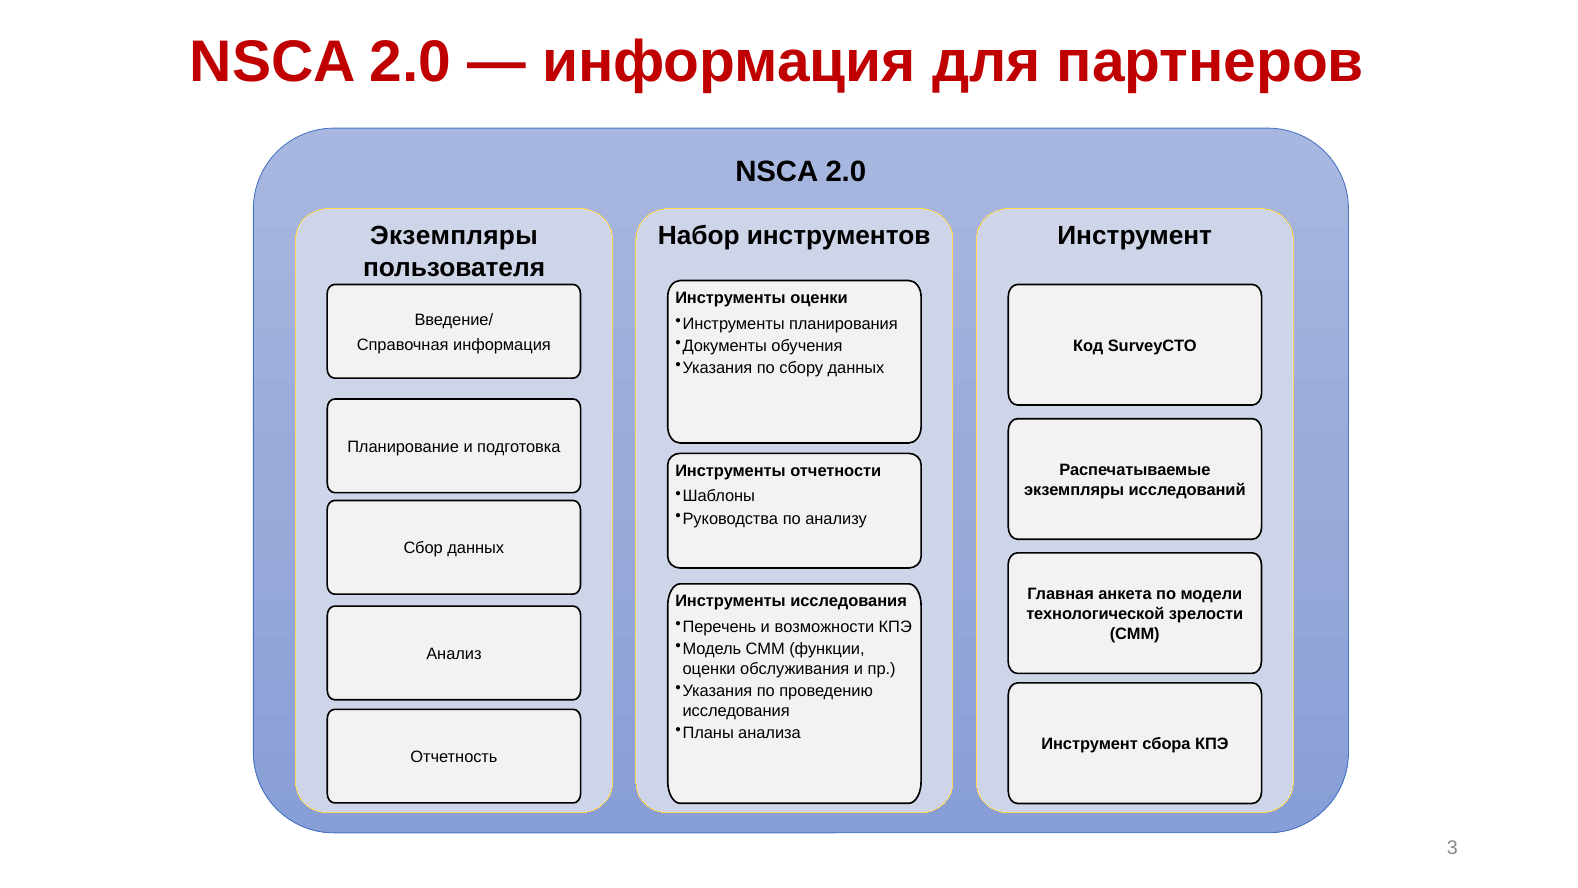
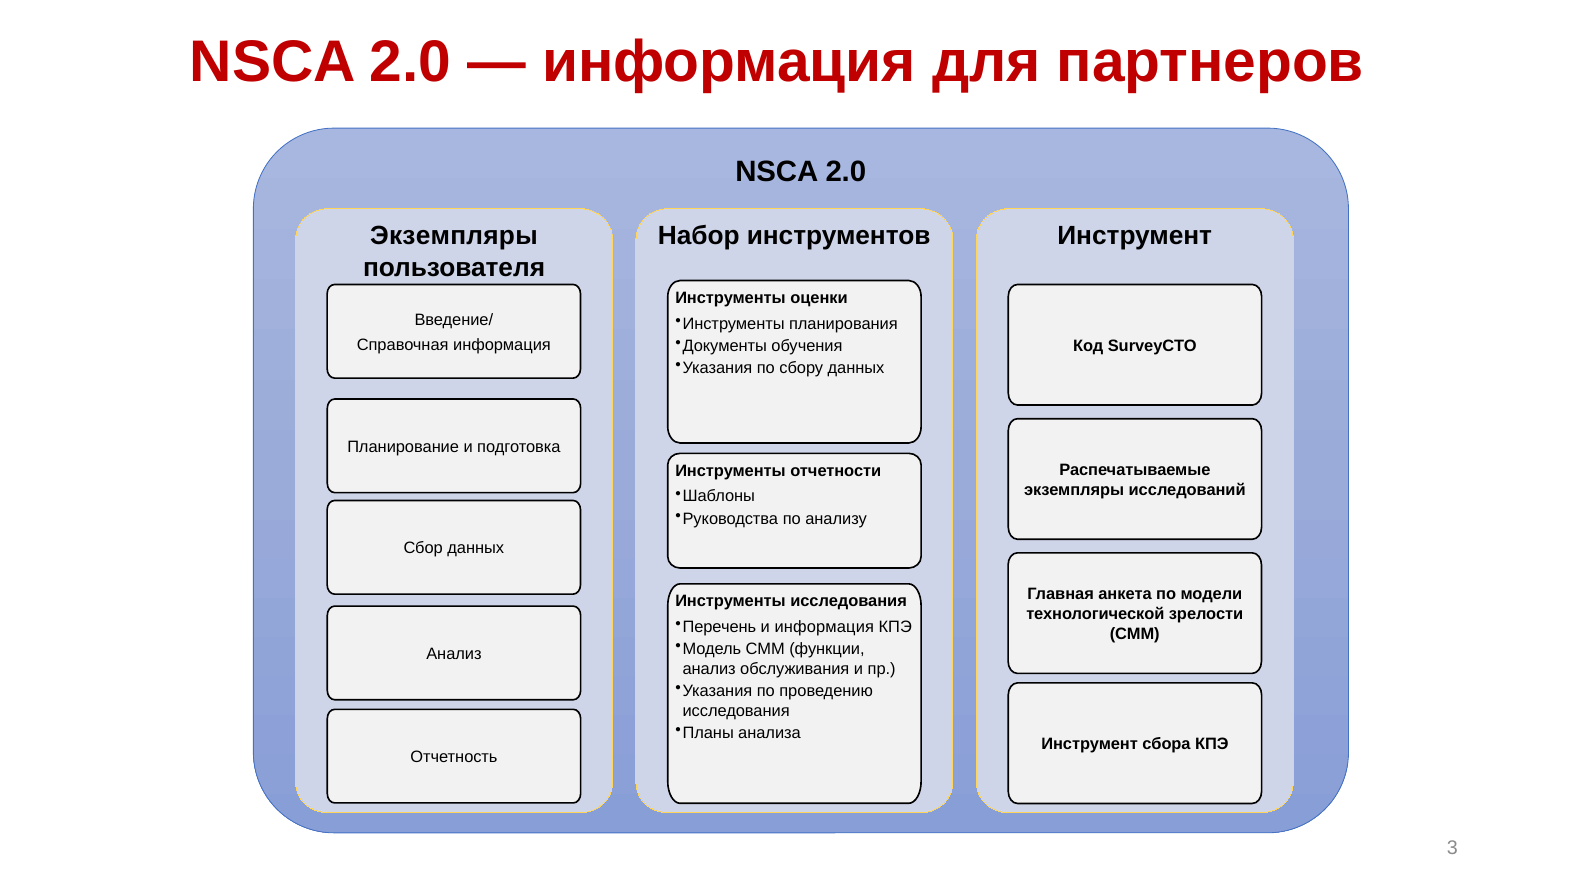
и возможности: возможности -> информация
оценки at (709, 669): оценки -> анализ
